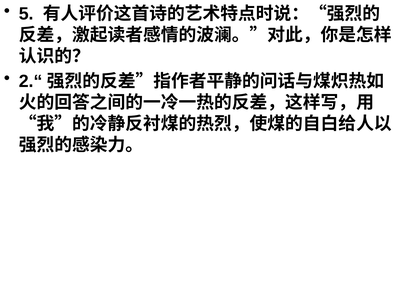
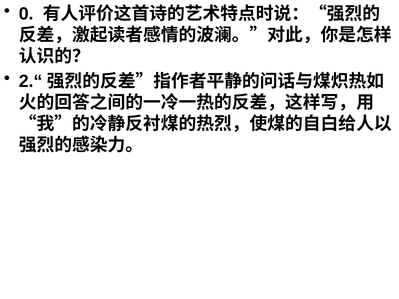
5: 5 -> 0
